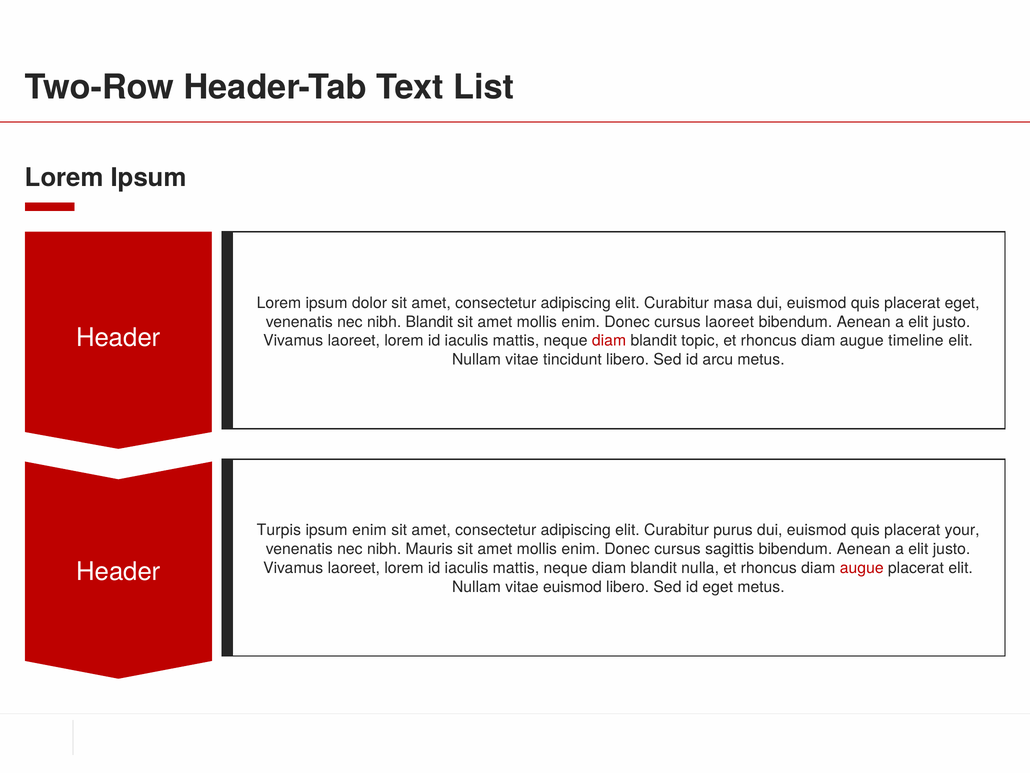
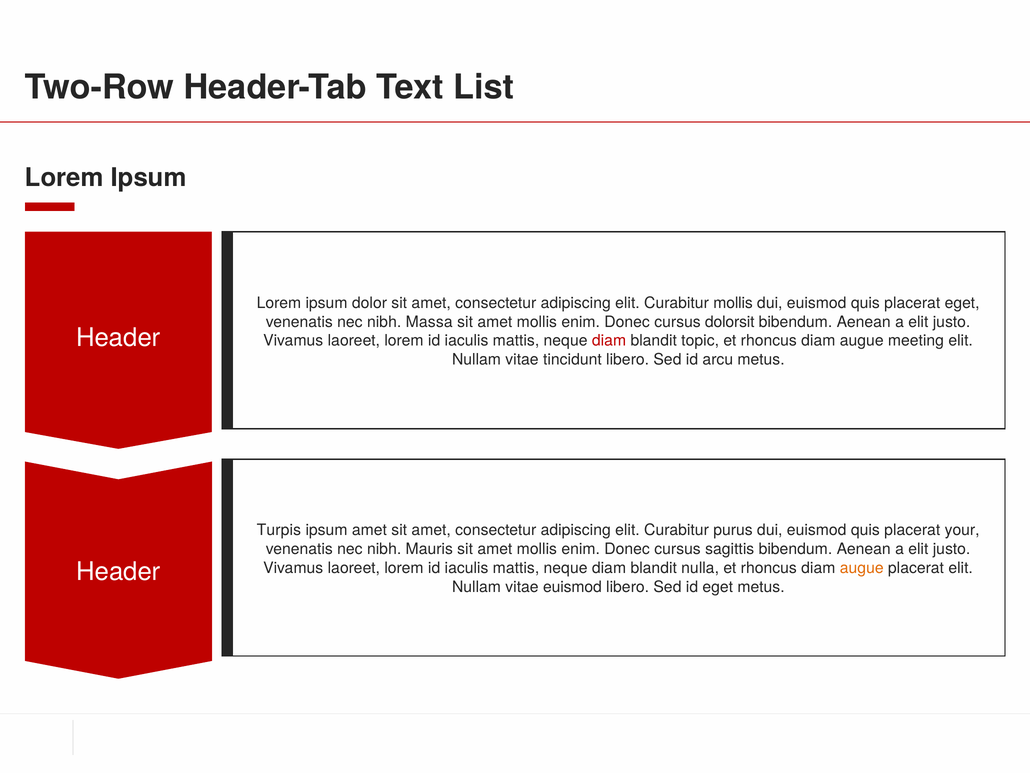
Curabitur masa: masa -> mollis
nibh Blandit: Blandit -> Massa
cursus laoreet: laoreet -> dolorsit
timeline: timeline -> meeting
ipsum enim: enim -> amet
augue at (862, 568) colour: red -> orange
